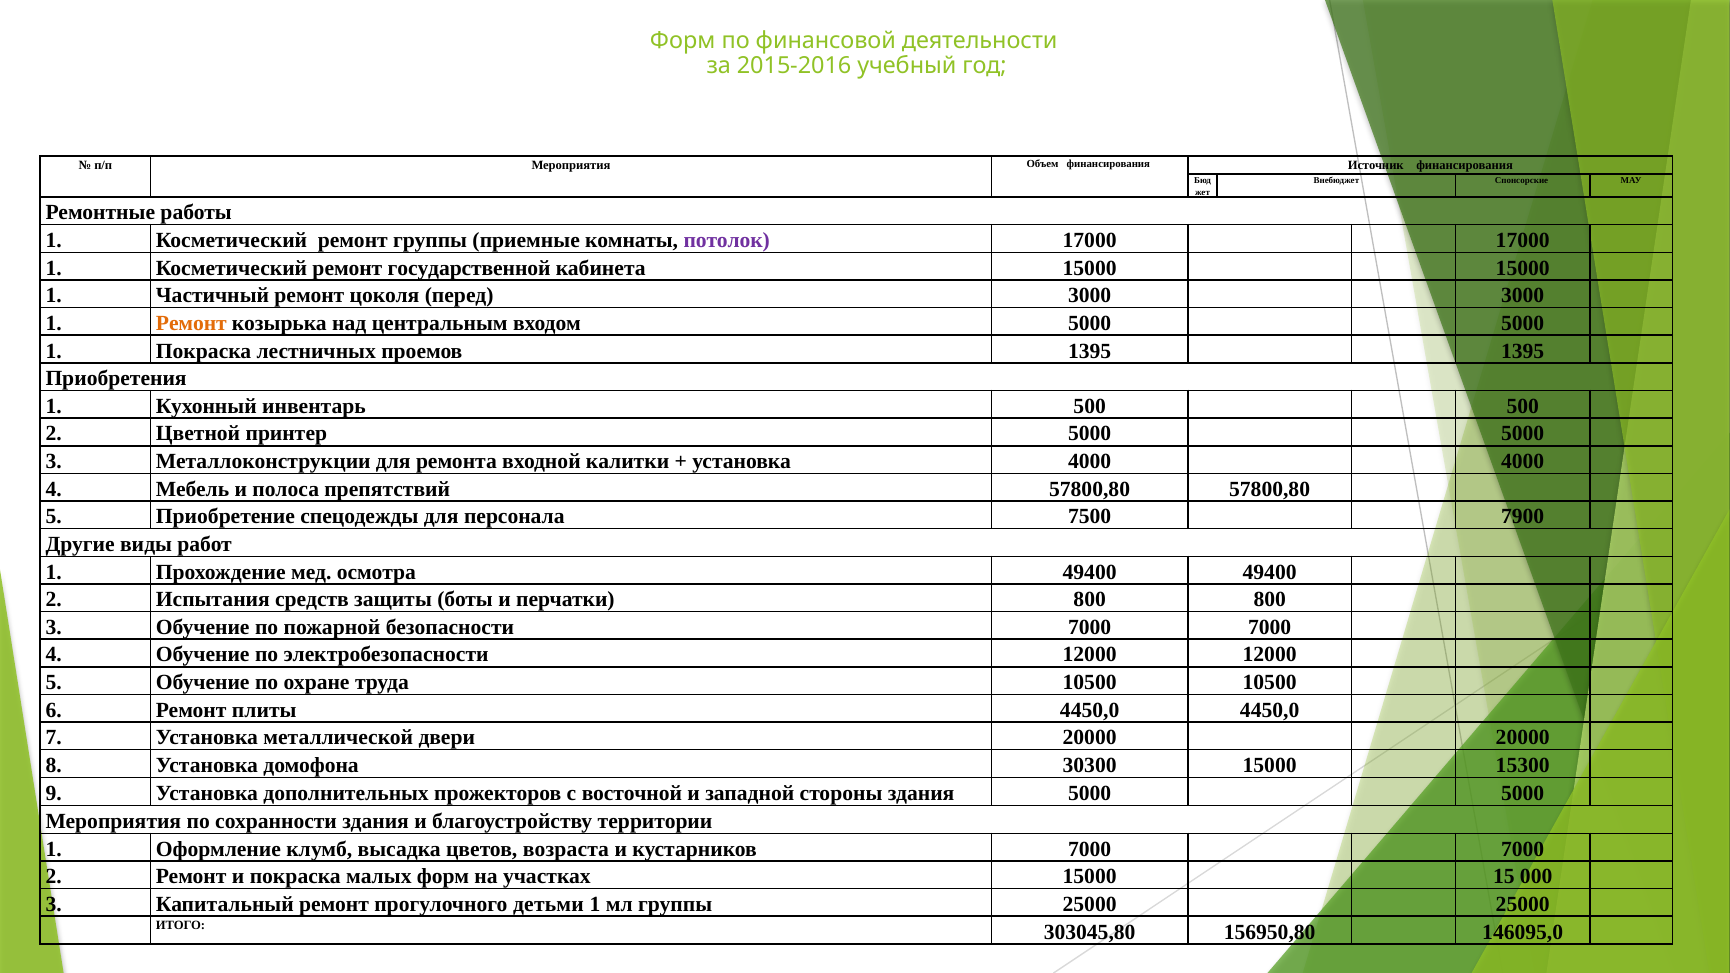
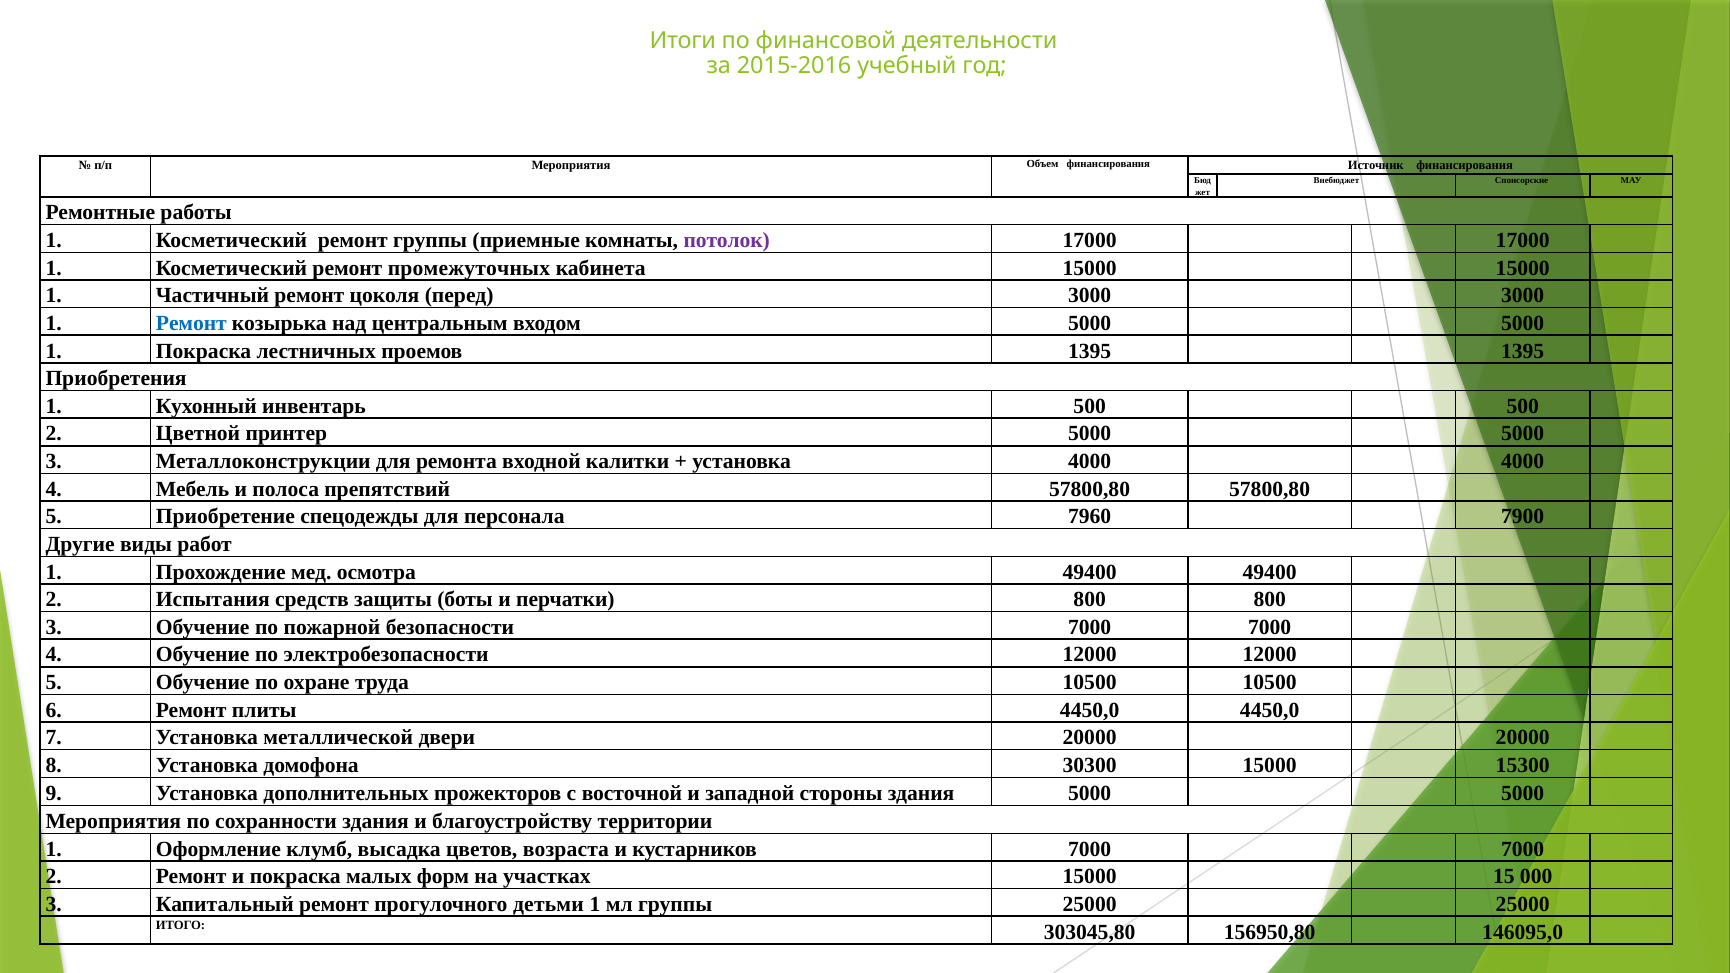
Форм at (683, 41): Форм -> Итоги
государственной: государственной -> промежуточных
Ремонт at (191, 323) colour: orange -> blue
7500: 7500 -> 7960
